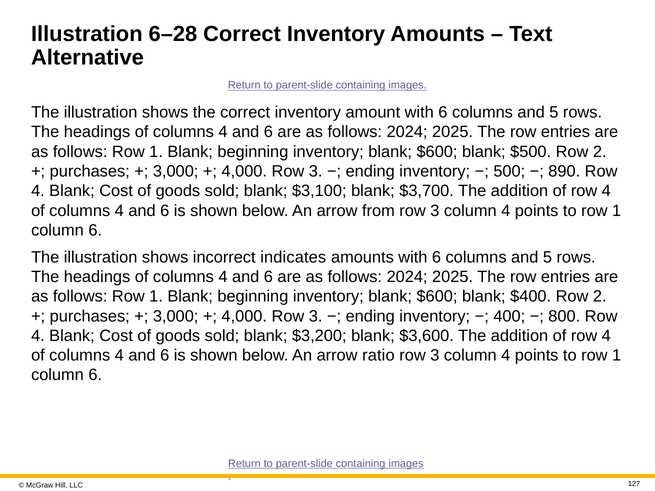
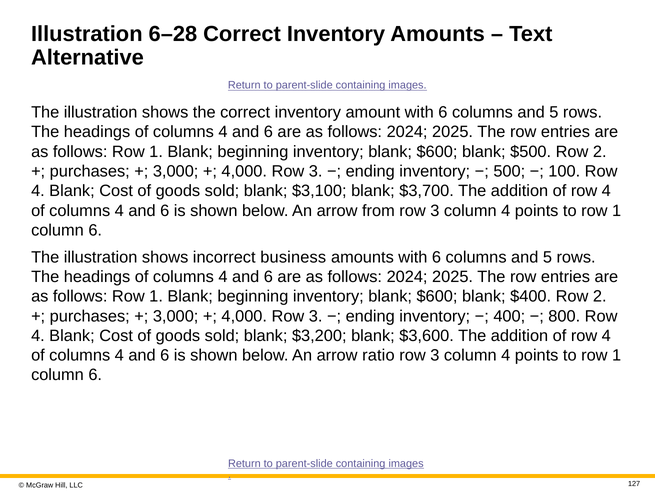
890: 890 -> 100
indicates: indicates -> business
